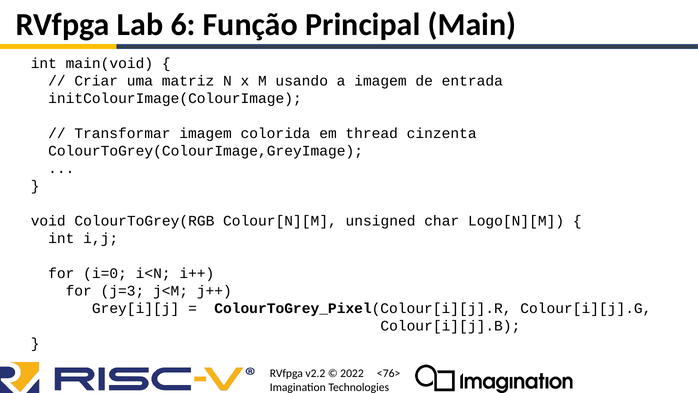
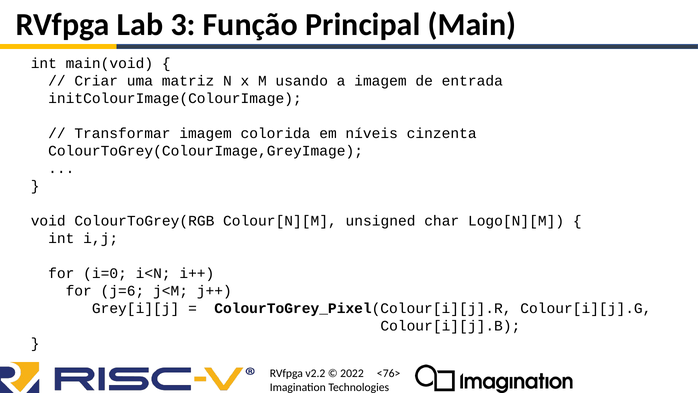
6: 6 -> 3
thread: thread -> níveis
j=3: j=3 -> j=6
